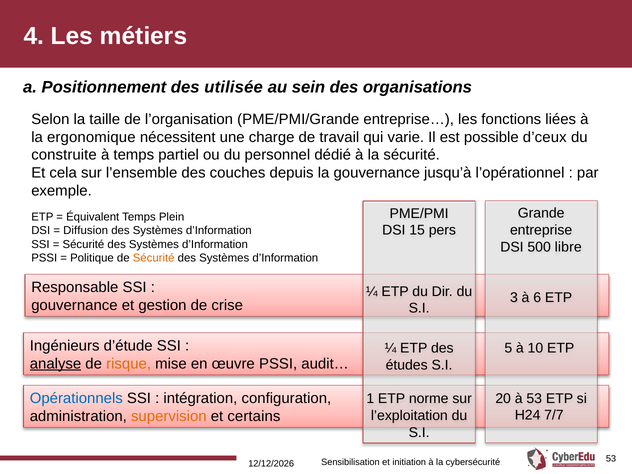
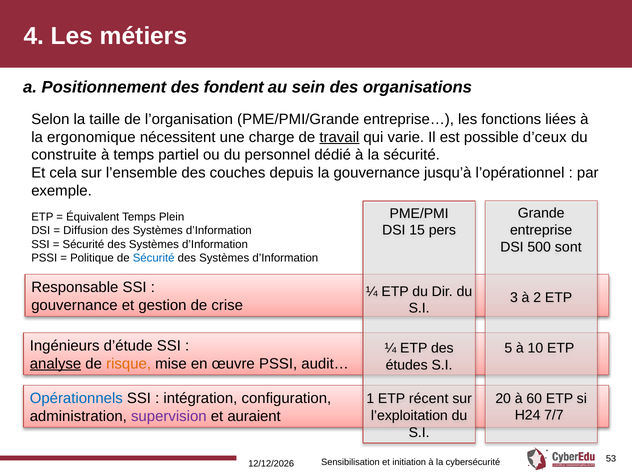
utilisée: utilisée -> fondent
travail underline: none -> present
libre: libre -> sont
Sécurité at (154, 258) colour: orange -> blue
6: 6 -> 2
à 53: 53 -> 60
norme: norme -> récent
supervision colour: orange -> purple
certains: certains -> auraient
